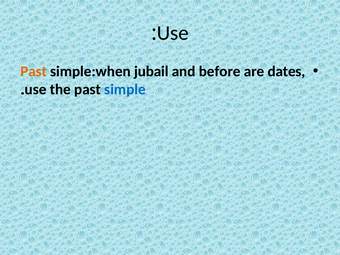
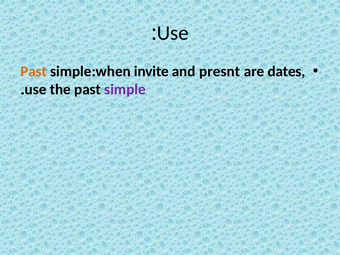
jubail: jubail -> invite
before: before -> presnt
simple colour: blue -> purple
